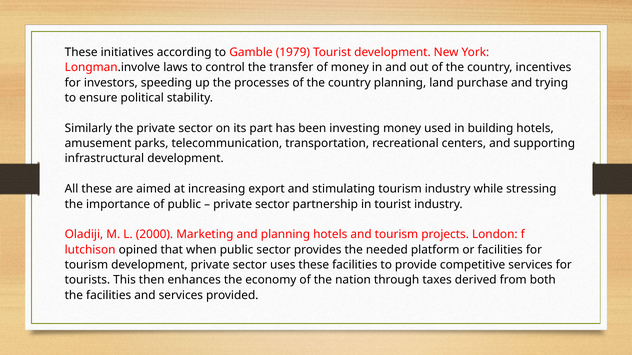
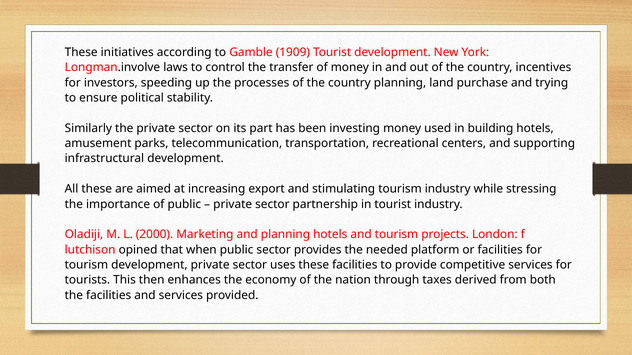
1979: 1979 -> 1909
